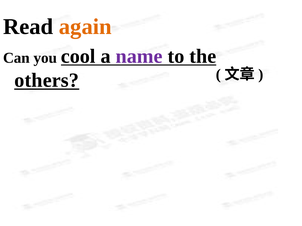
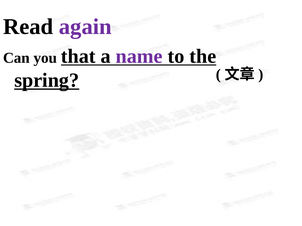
again colour: orange -> purple
cool: cool -> that
others: others -> spring
